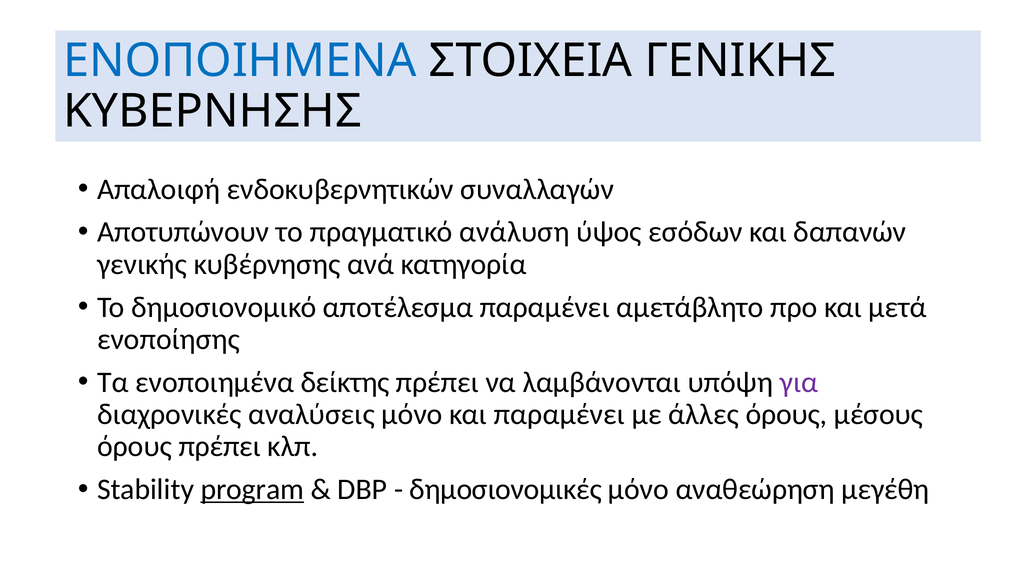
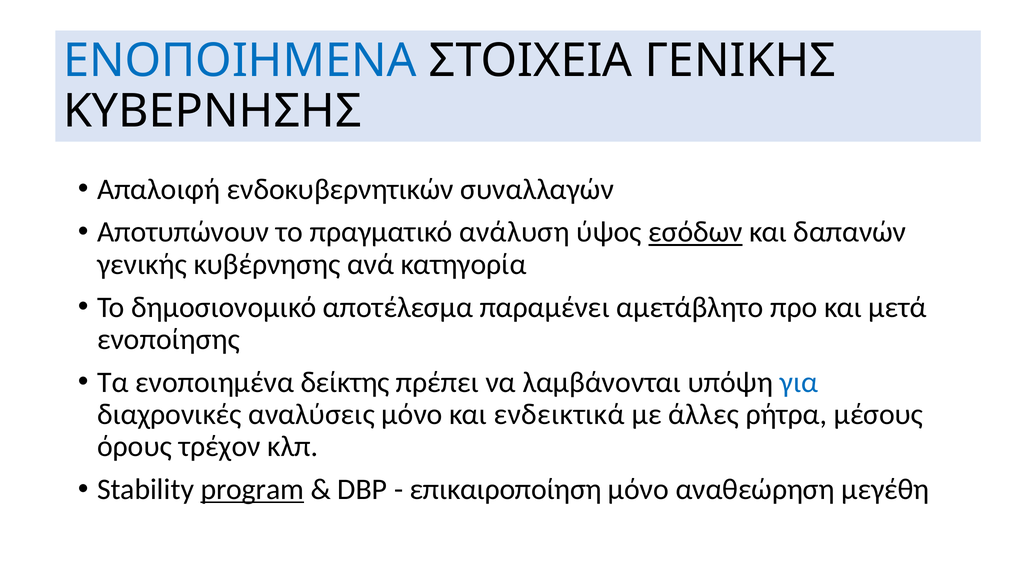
εσόδων underline: none -> present
για colour: purple -> blue
και παραμένει: παραμένει -> ενδεικτικά
άλλες όρους: όρους -> ρήτρα
όρους πρέπει: πρέπει -> τρέχον
δημοσιονομικές: δημοσιονομικές -> επικαιροποίηση
